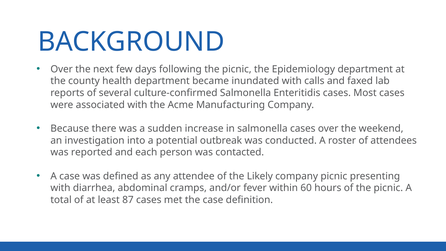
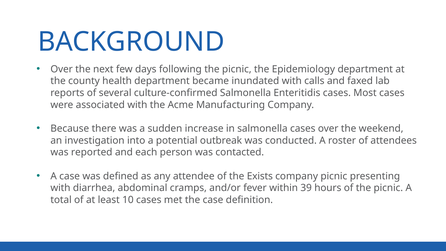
Likely: Likely -> Exists
60: 60 -> 39
87: 87 -> 10
